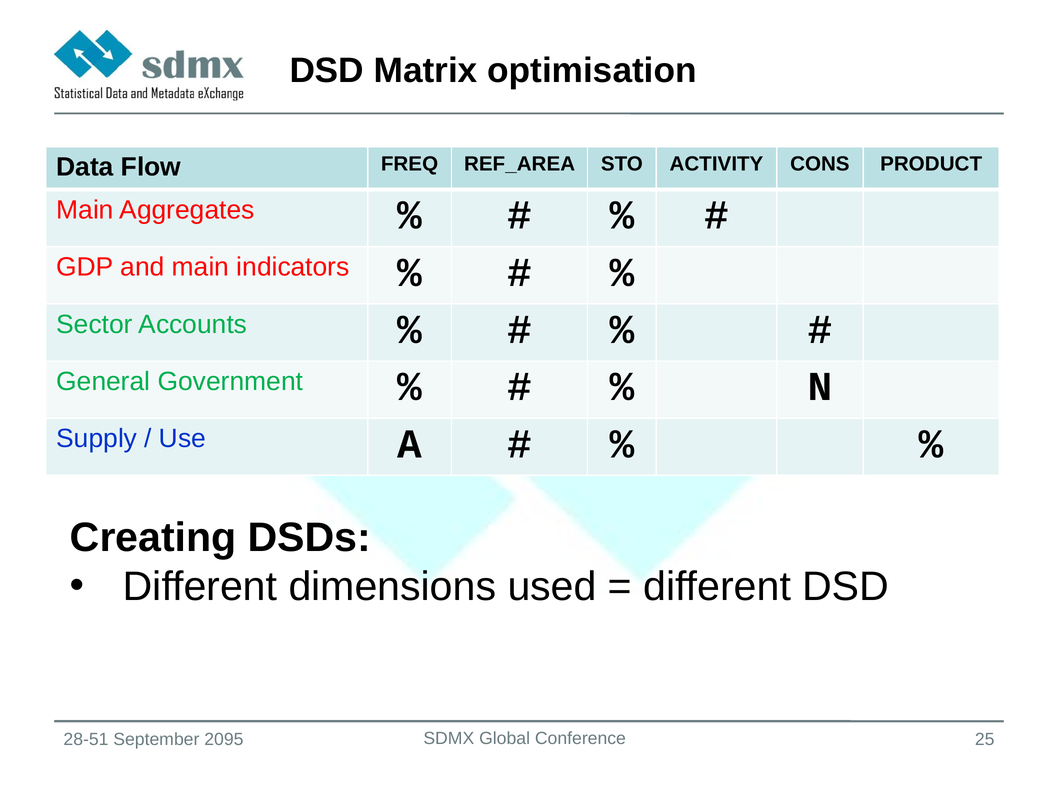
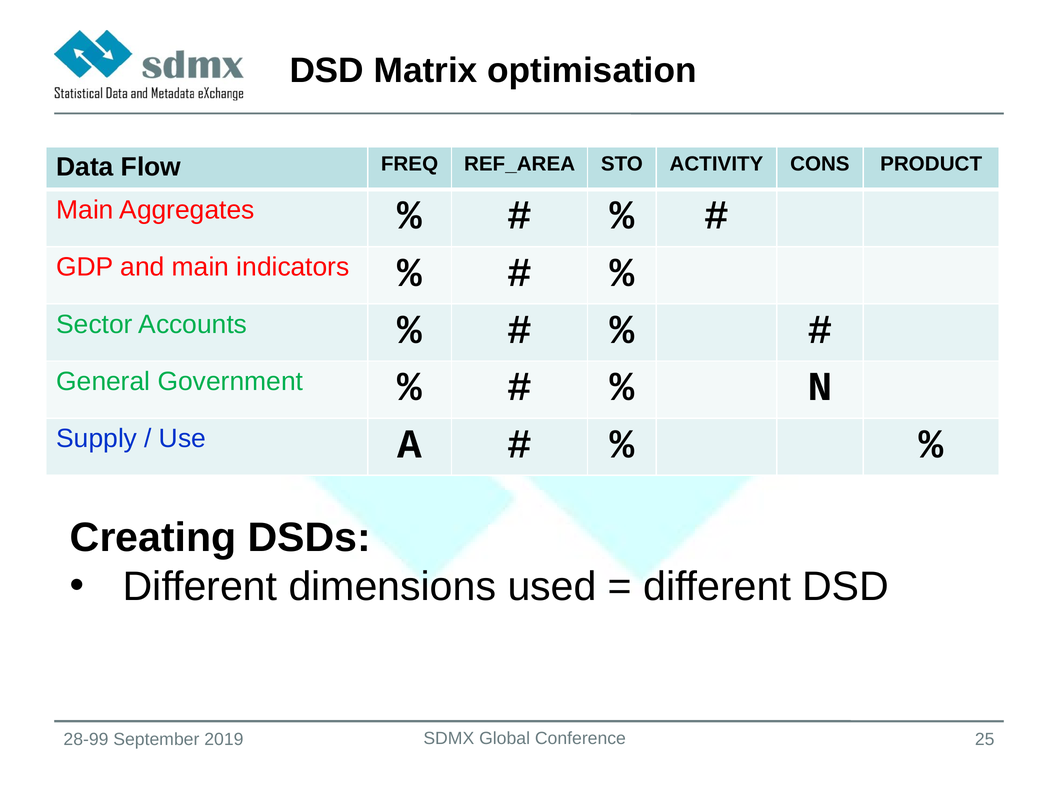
28-51: 28-51 -> 28-99
2095: 2095 -> 2019
